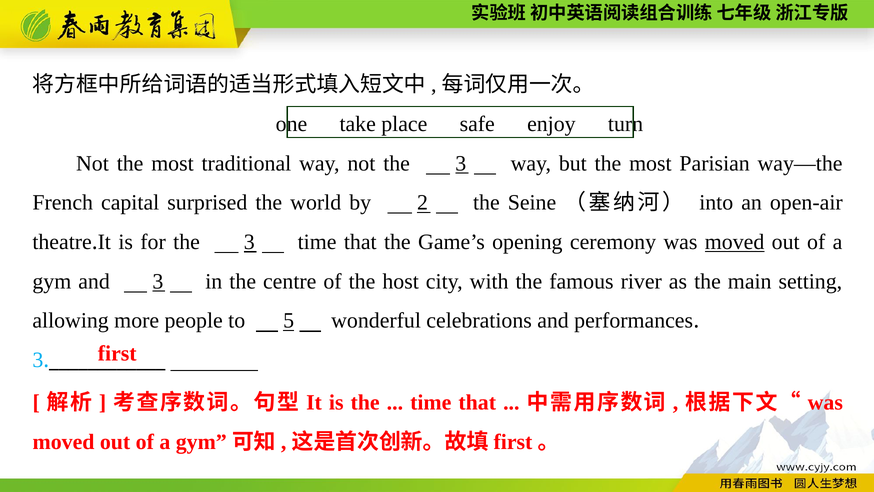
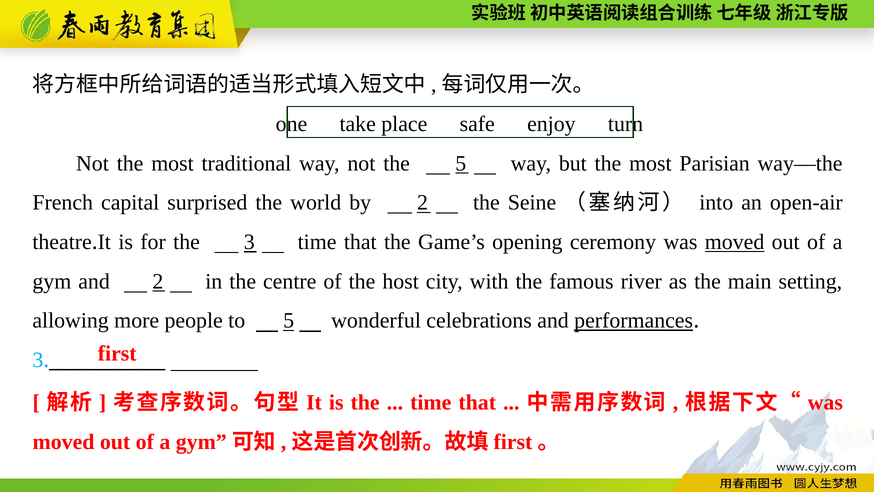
not the 3: 3 -> 5
and 3: 3 -> 2
performances underline: none -> present
